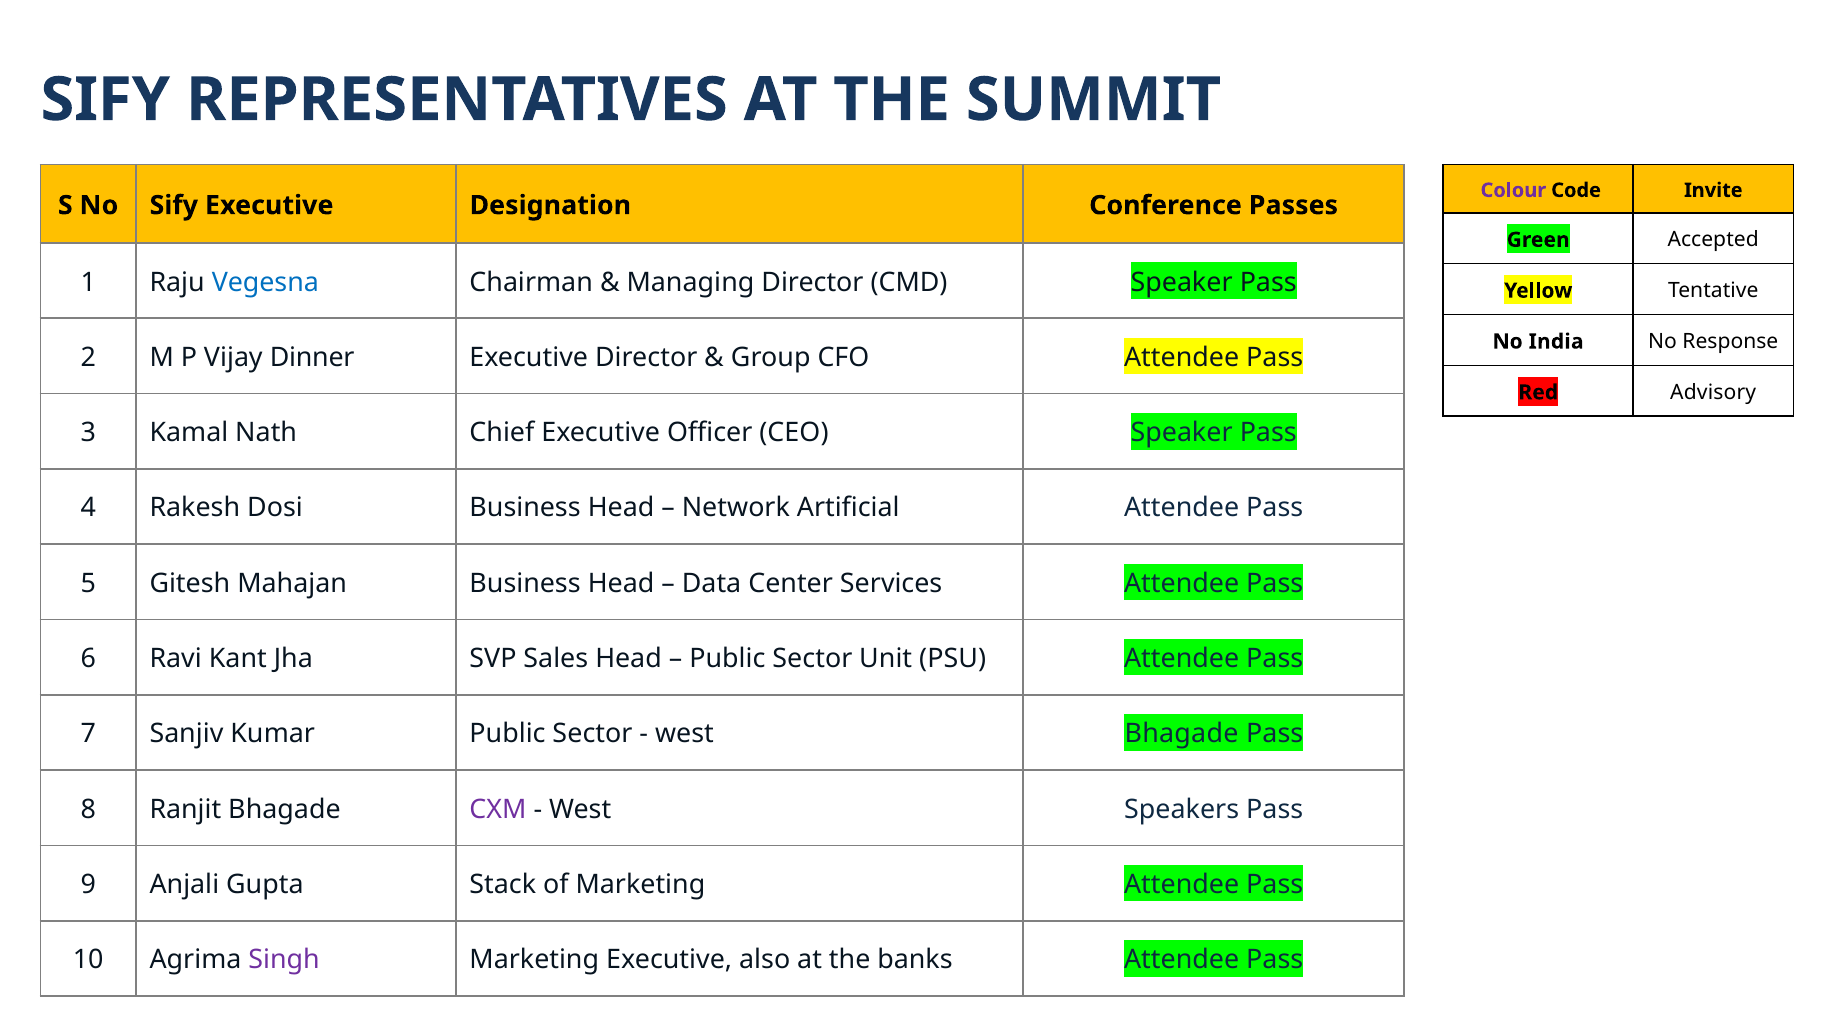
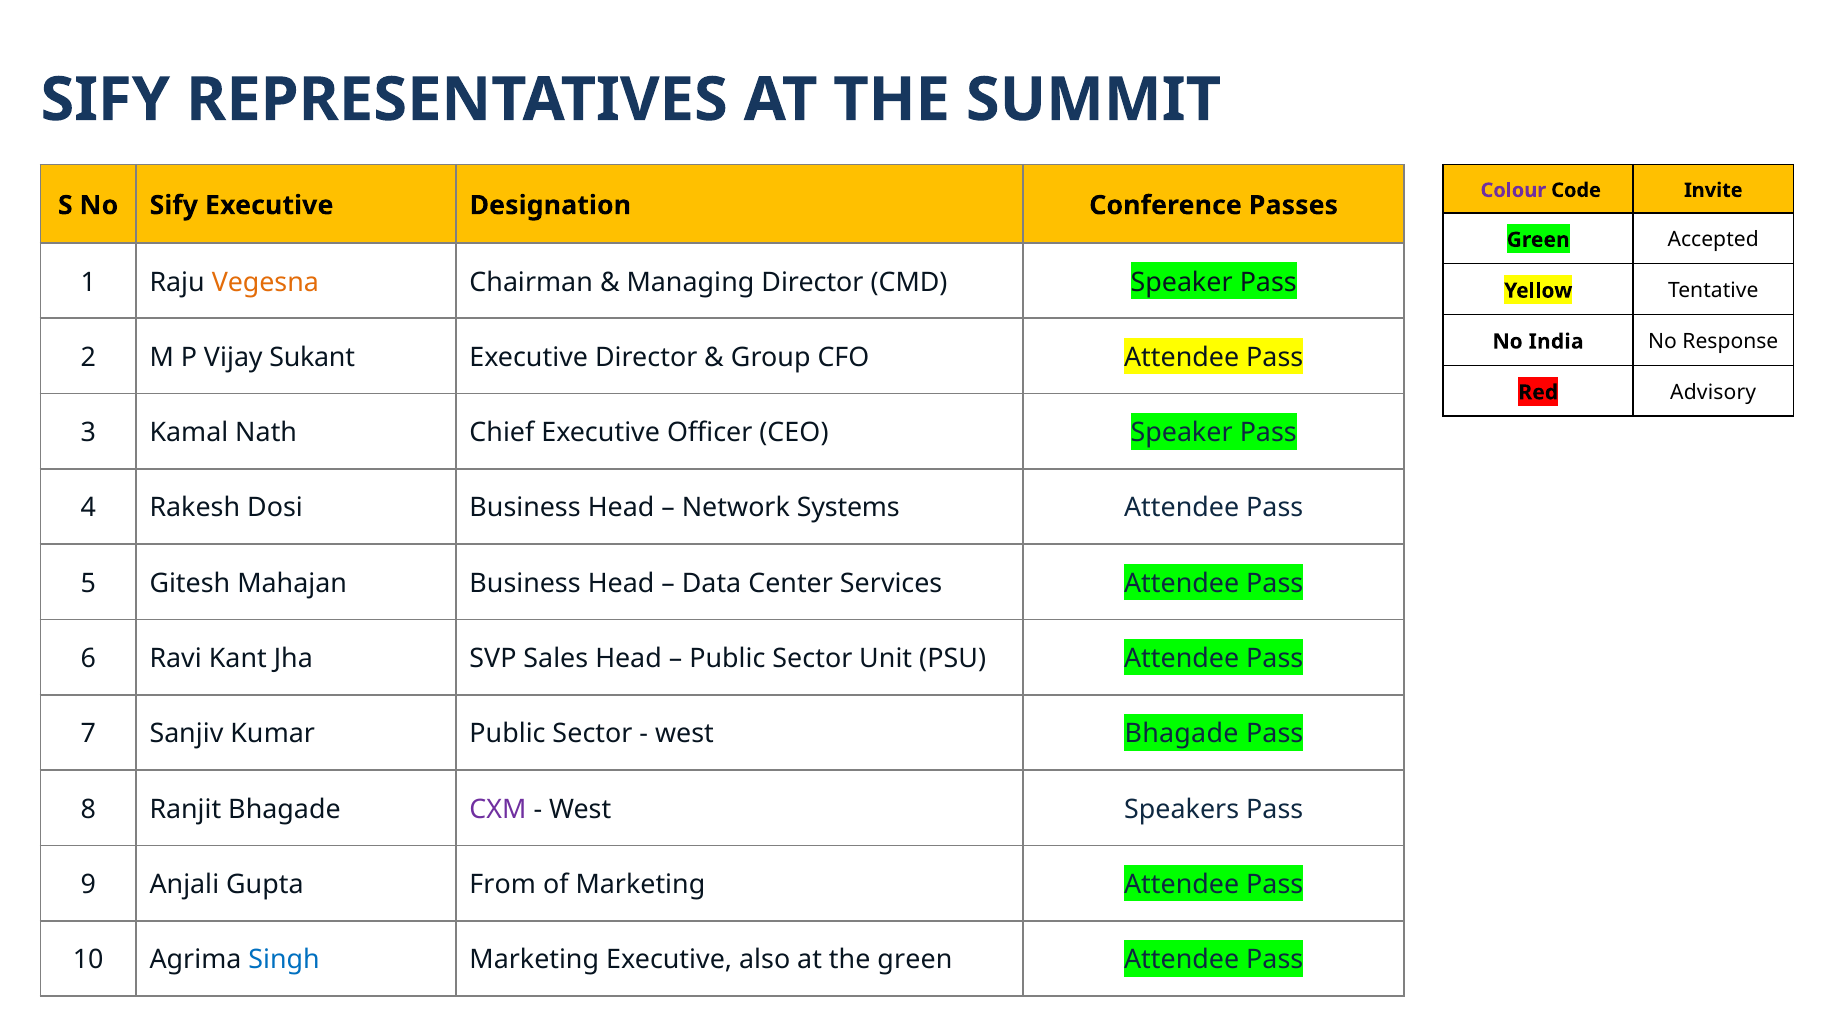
Vegesna colour: blue -> orange
Dinner: Dinner -> Sukant
Artificial: Artificial -> Systems
Stack: Stack -> From
Singh colour: purple -> blue
the banks: banks -> green
